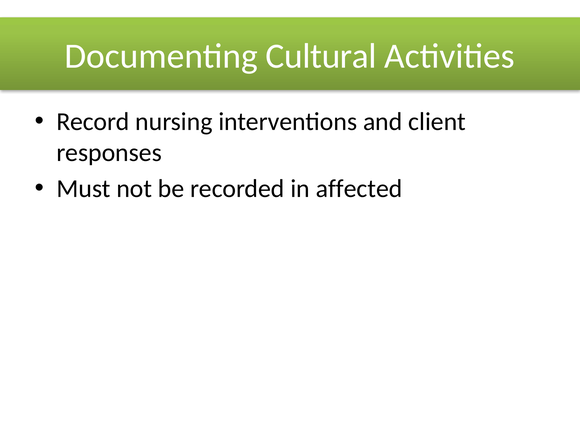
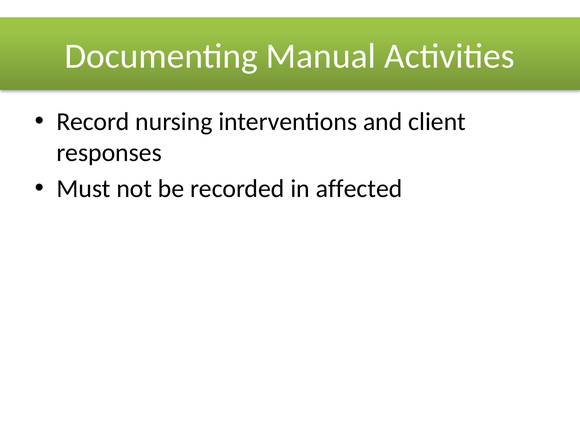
Cultural: Cultural -> Manual
